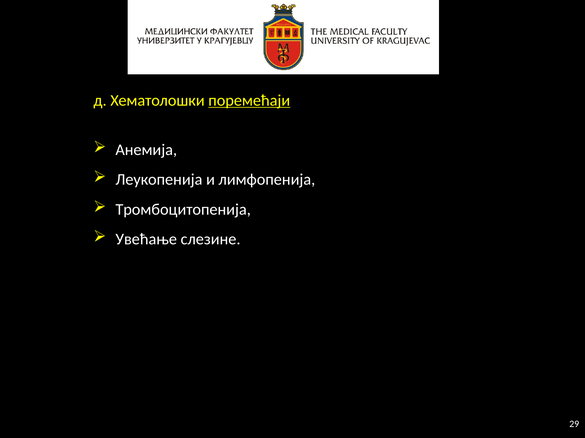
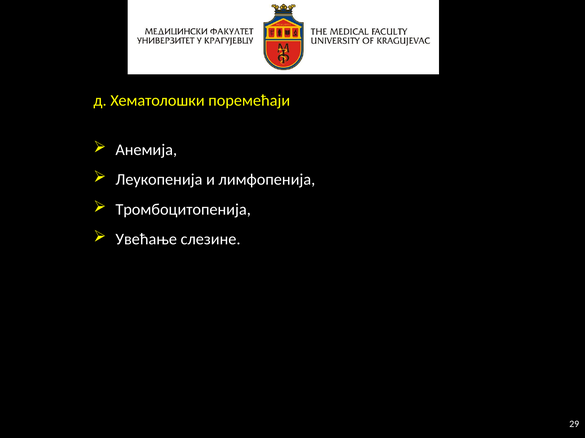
поремећаји underline: present -> none
